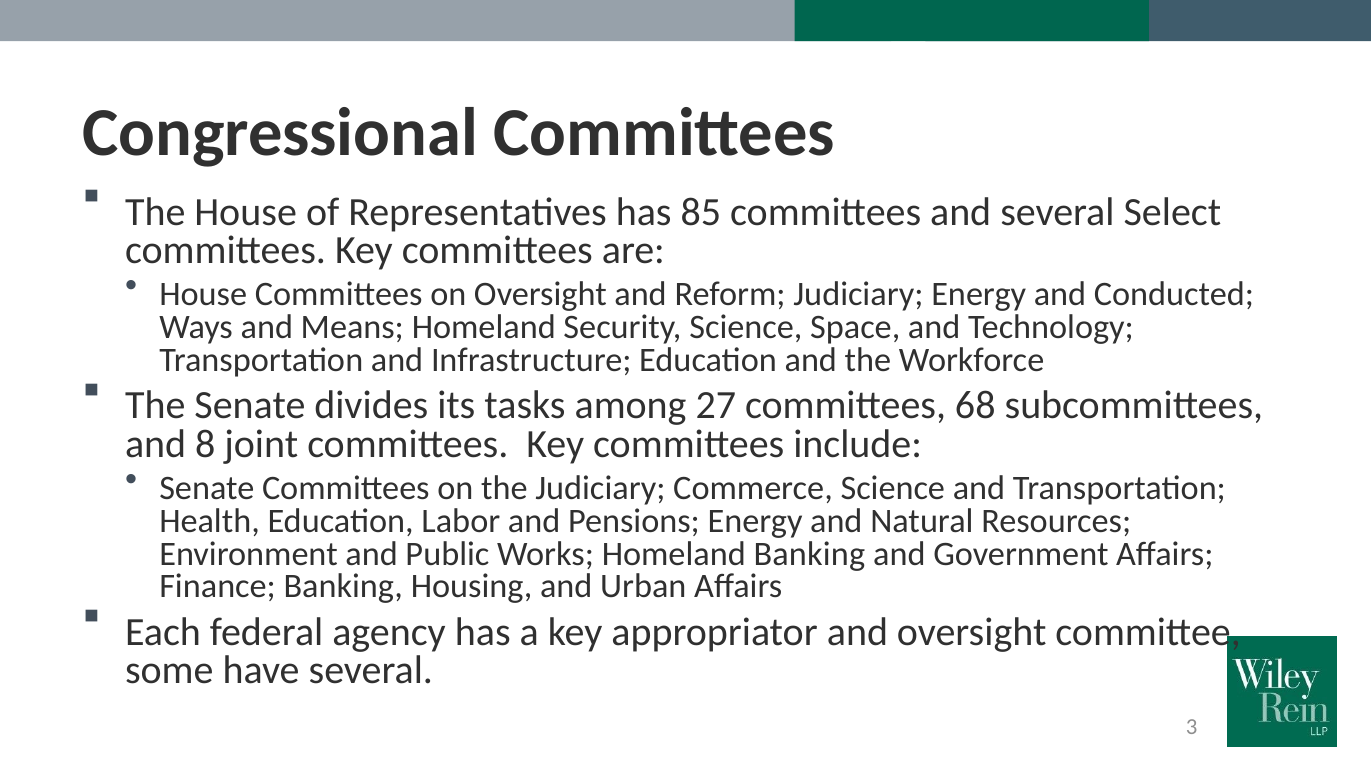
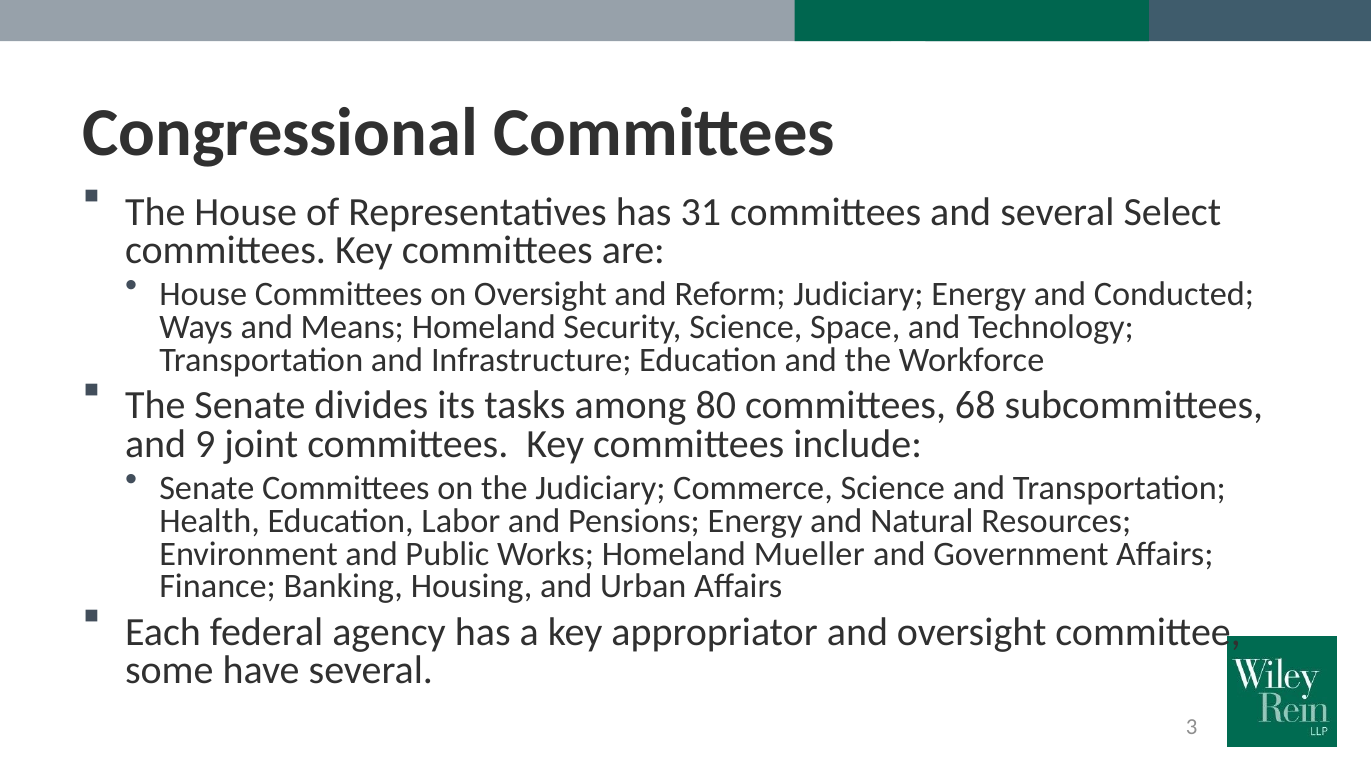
85: 85 -> 31
27: 27 -> 80
8: 8 -> 9
Homeland Banking: Banking -> Mueller
